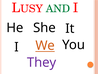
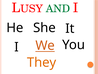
They colour: purple -> orange
